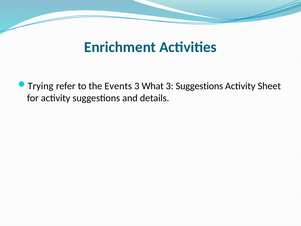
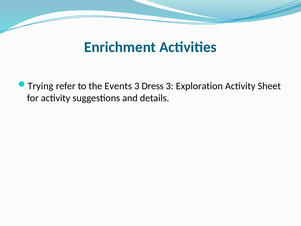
What: What -> Dress
3 Suggestions: Suggestions -> Exploration
